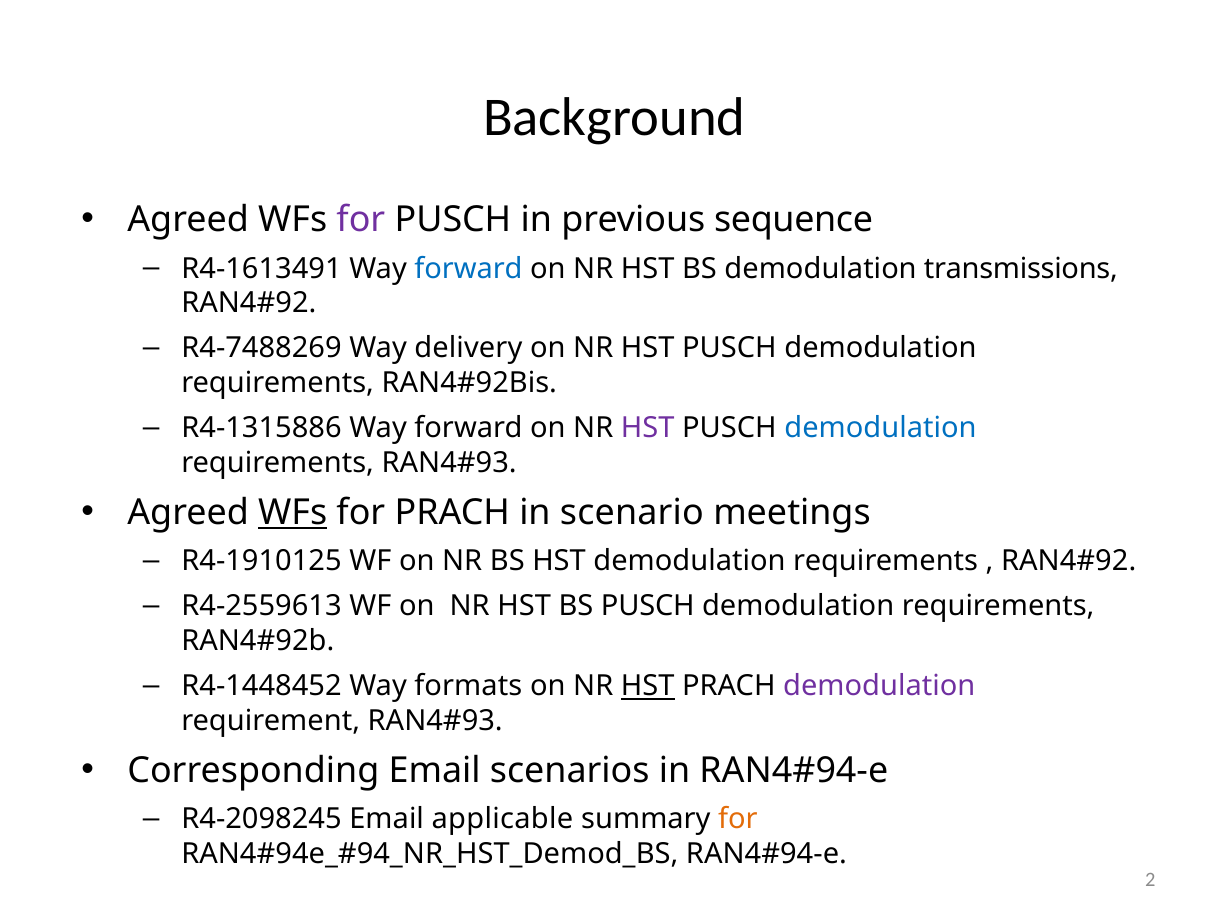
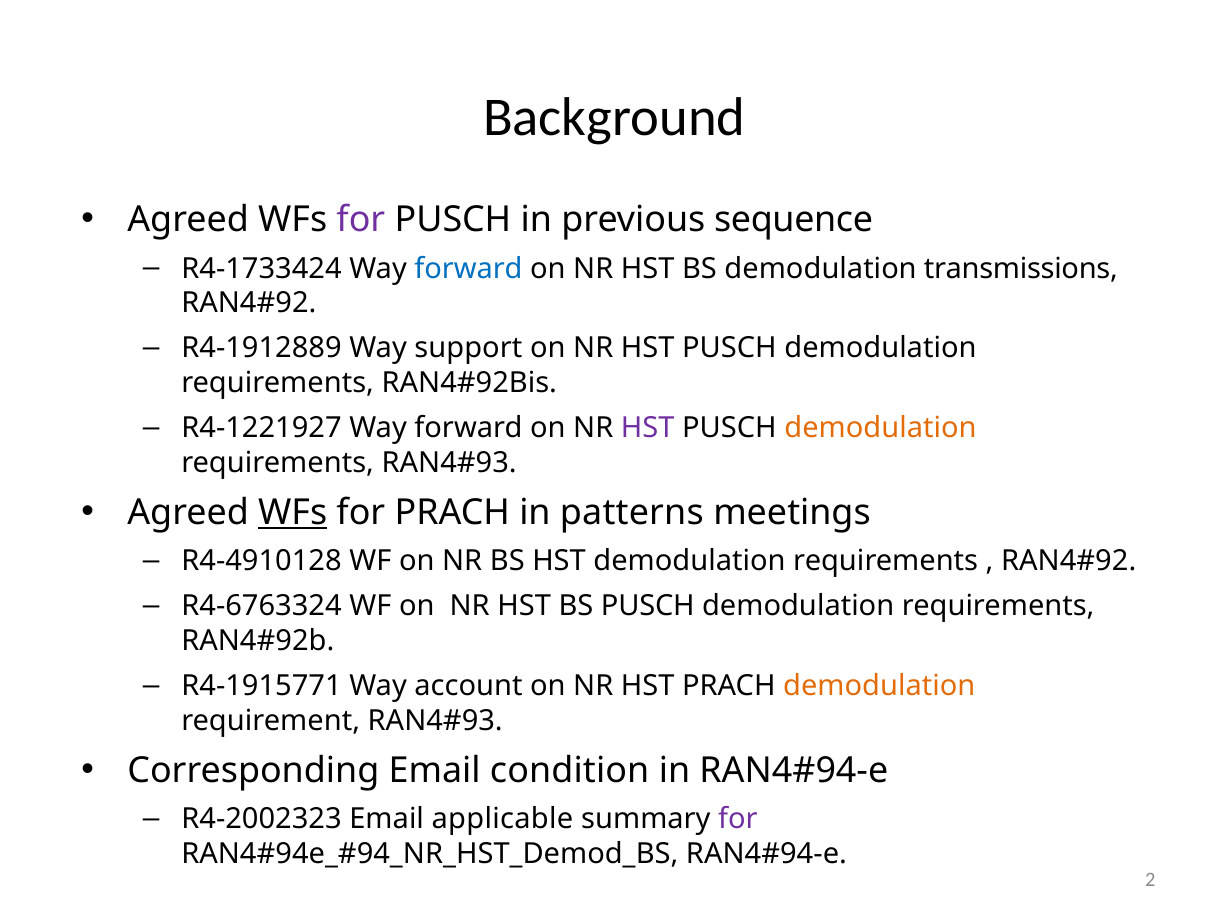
R4-1613491: R4-1613491 -> R4-1733424
R4-7488269: R4-7488269 -> R4-1912889
delivery: delivery -> support
R4-1315886: R4-1315886 -> R4-1221927
demodulation at (881, 429) colour: blue -> orange
scenario: scenario -> patterns
R4-1910125: R4-1910125 -> R4-4910128
R4-2559613: R4-2559613 -> R4-6763324
R4-1448452: R4-1448452 -> R4-1915771
formats: formats -> account
HST at (648, 687) underline: present -> none
demodulation at (879, 687) colour: purple -> orange
scenarios: scenarios -> condition
R4-2098245: R4-2098245 -> R4-2002323
for at (738, 820) colour: orange -> purple
